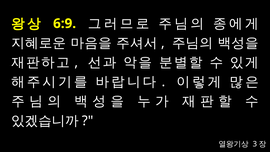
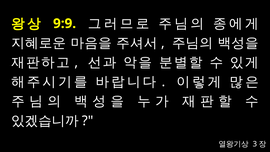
6:9: 6:9 -> 9:9
